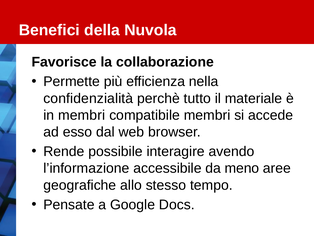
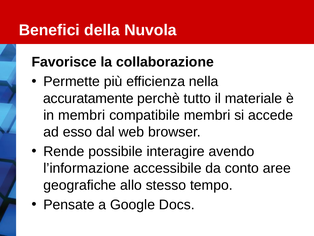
confidenzialità: confidenzialità -> accuratamente
meno: meno -> conto
